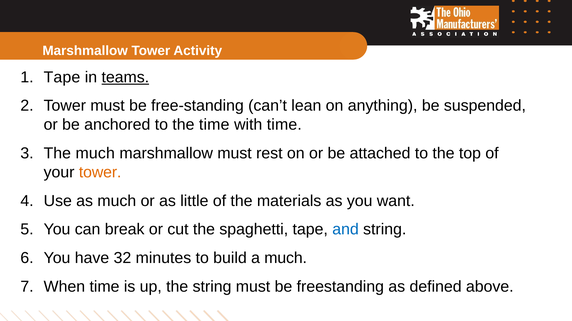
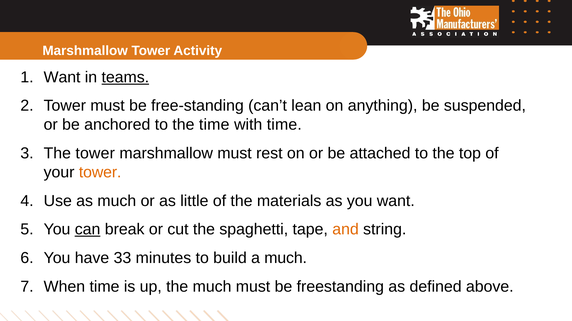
Tape at (62, 77): Tape -> Want
The much: much -> tower
can underline: none -> present
and colour: blue -> orange
32: 32 -> 33
the string: string -> much
